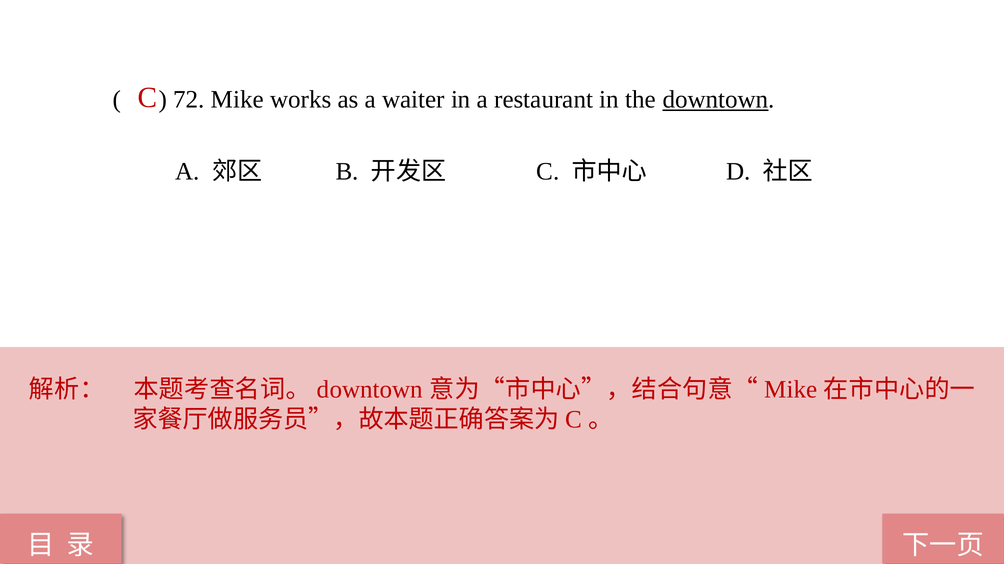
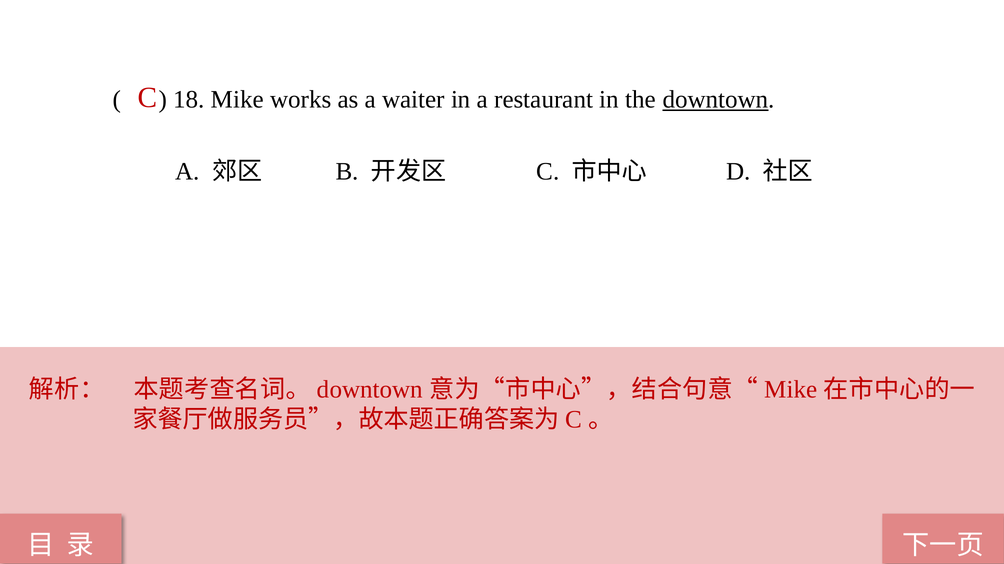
72: 72 -> 18
